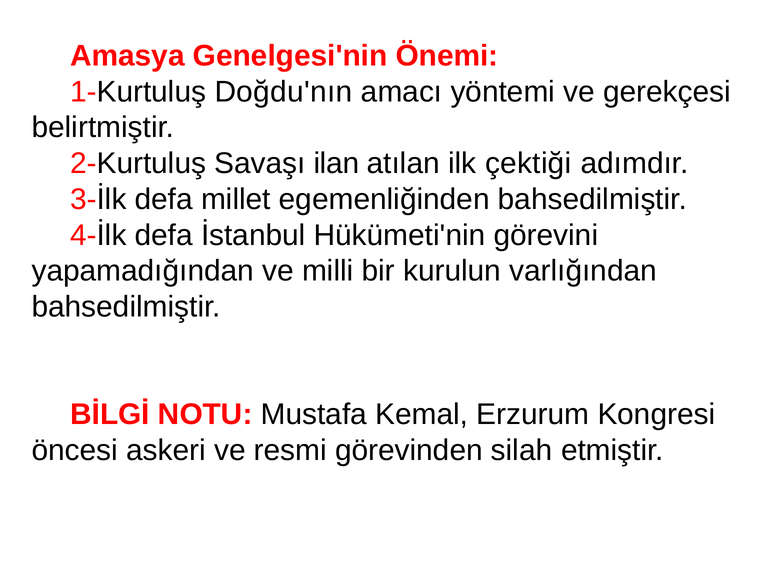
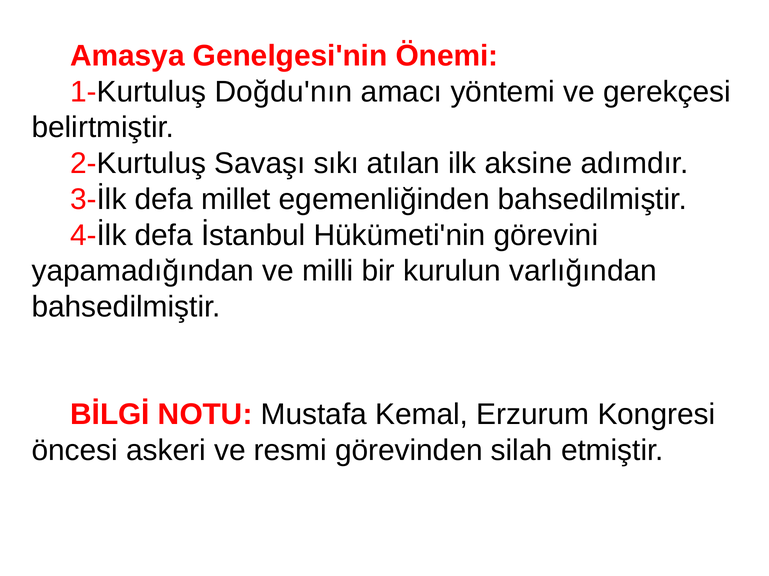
ilan: ilan -> sıkı
çektiği: çektiği -> aksine
